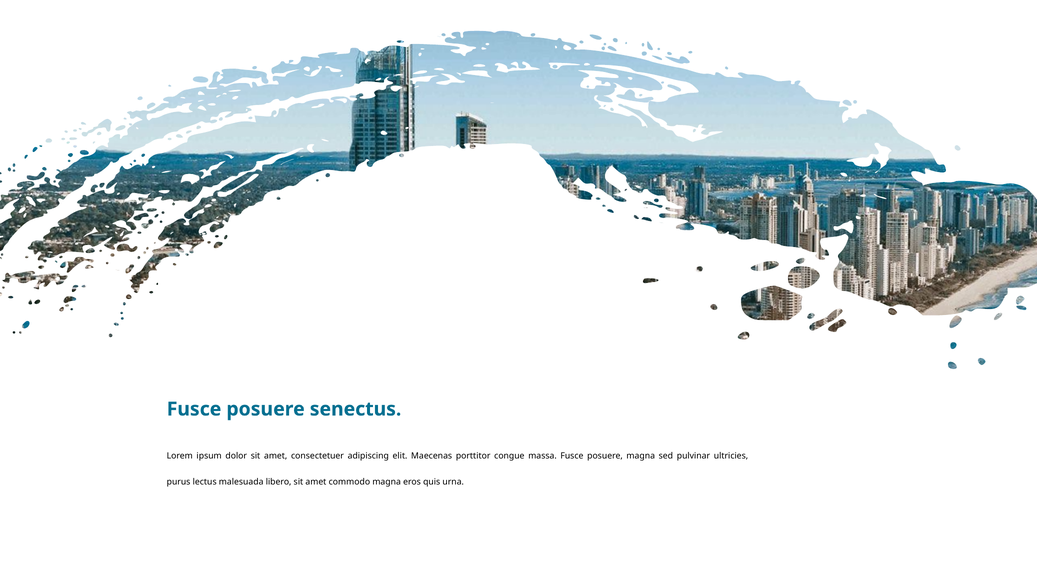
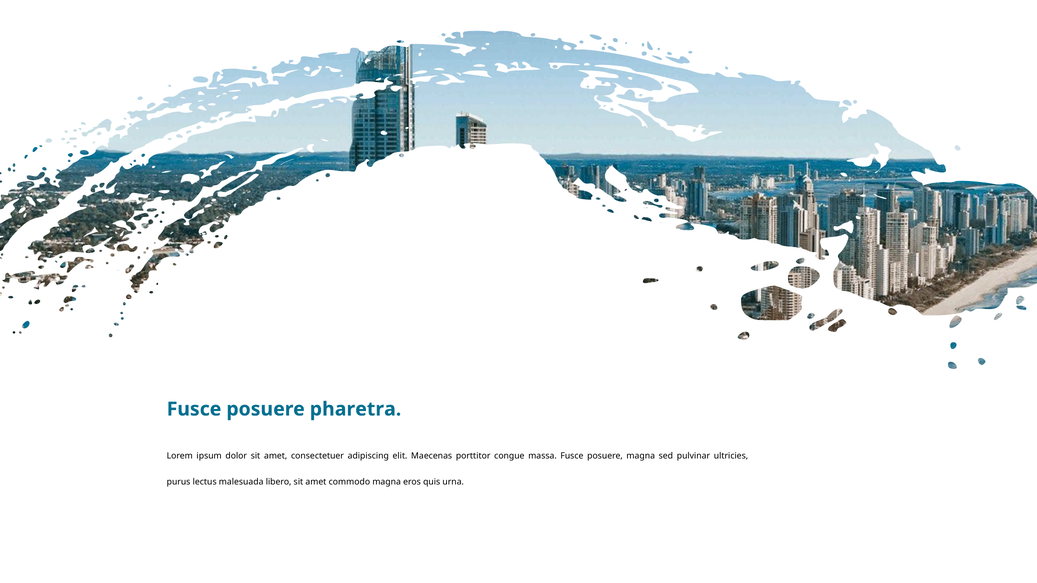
senectus: senectus -> pharetra
